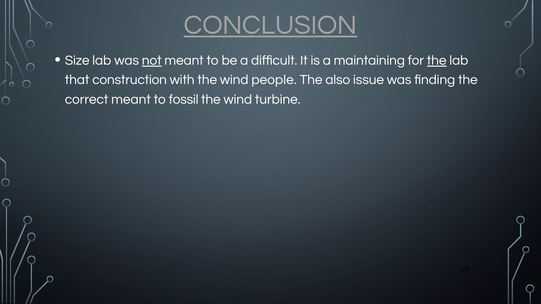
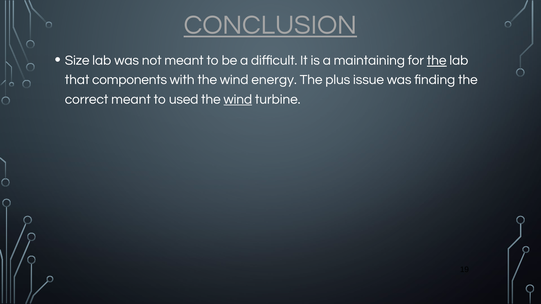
not underline: present -> none
construction: construction -> components
people: people -> energy
also: also -> plus
fossil: fossil -> used
wind at (238, 99) underline: none -> present
